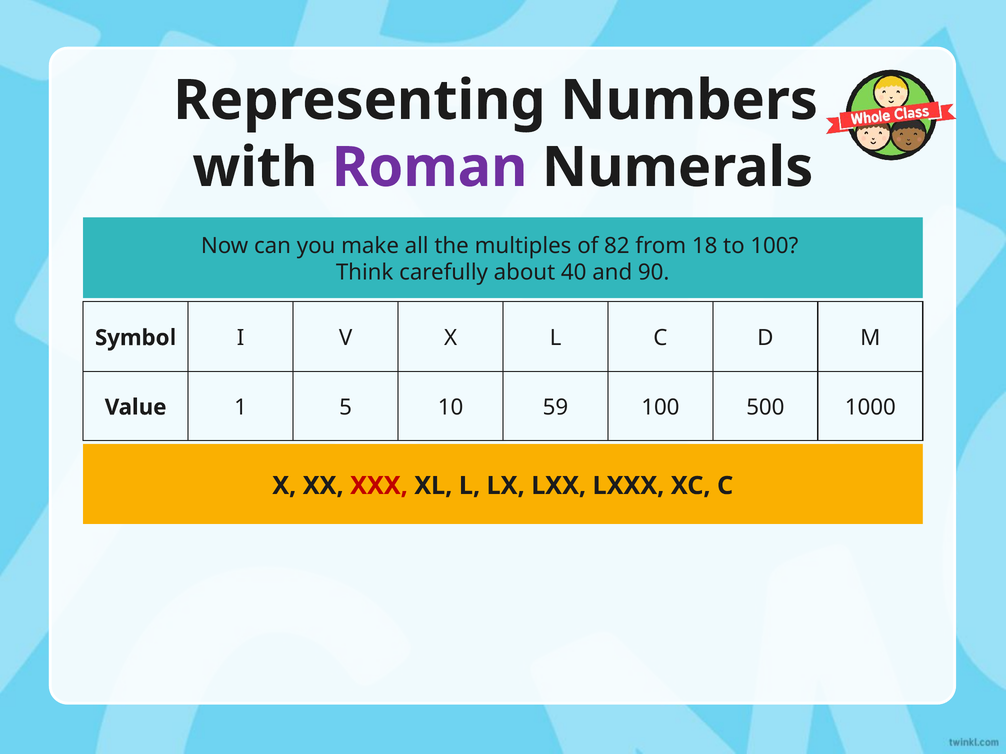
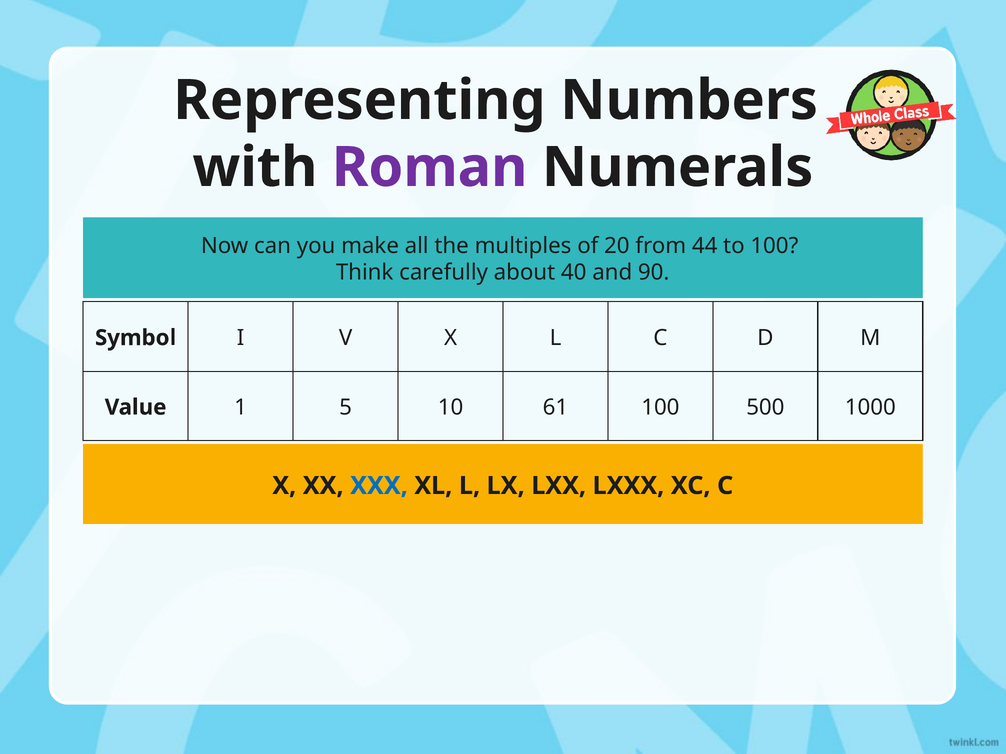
82: 82 -> 20
18: 18 -> 44
59: 59 -> 61
XXX colour: red -> blue
